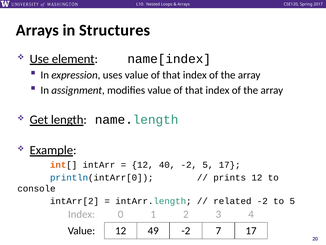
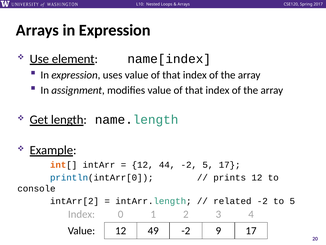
Arrays in Structures: Structures -> Expression
40: 40 -> 44
7: 7 -> 9
